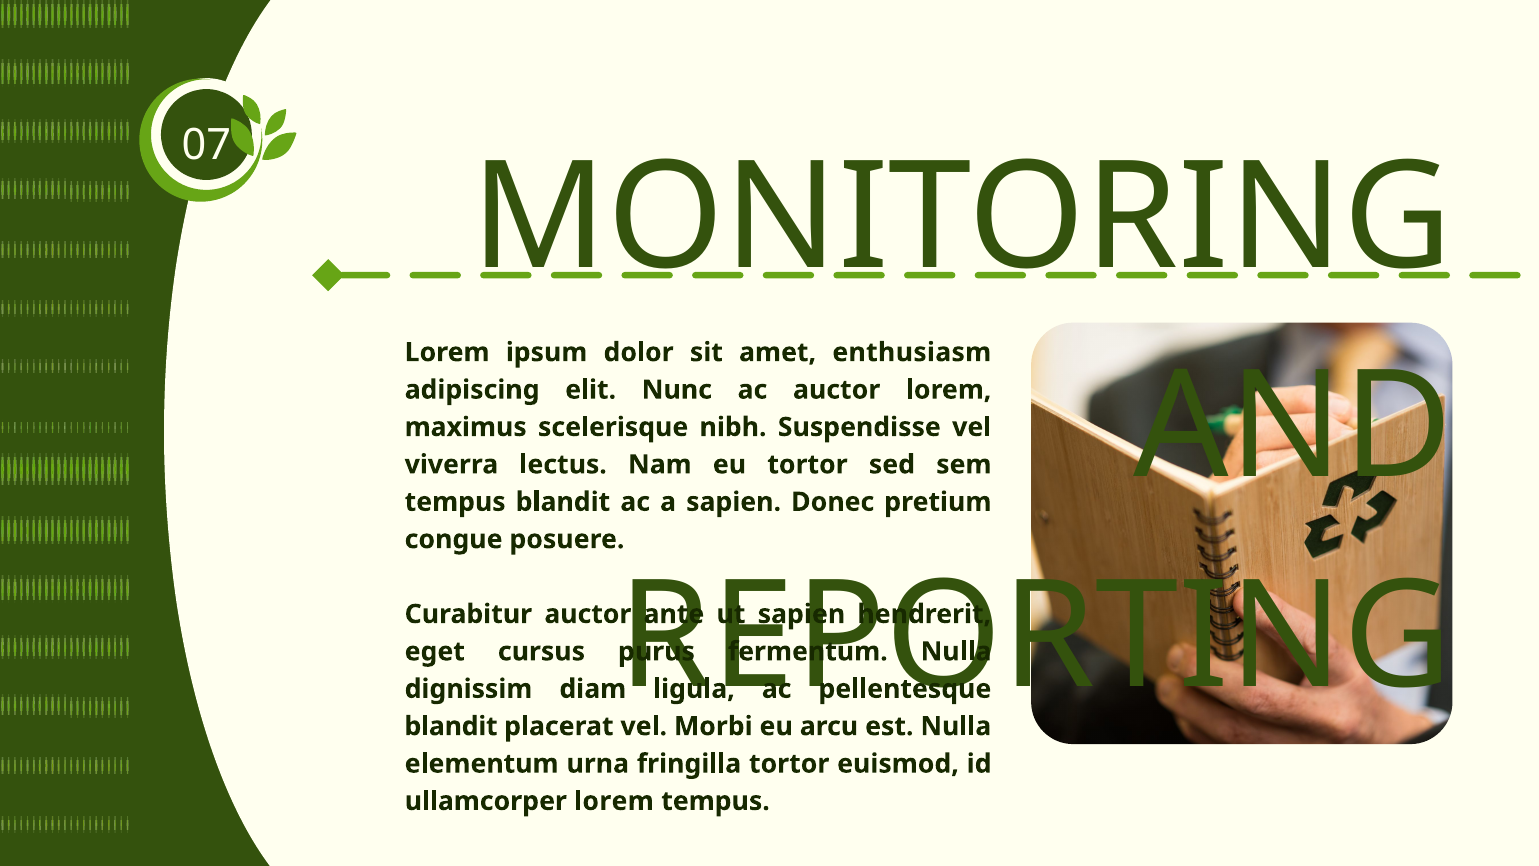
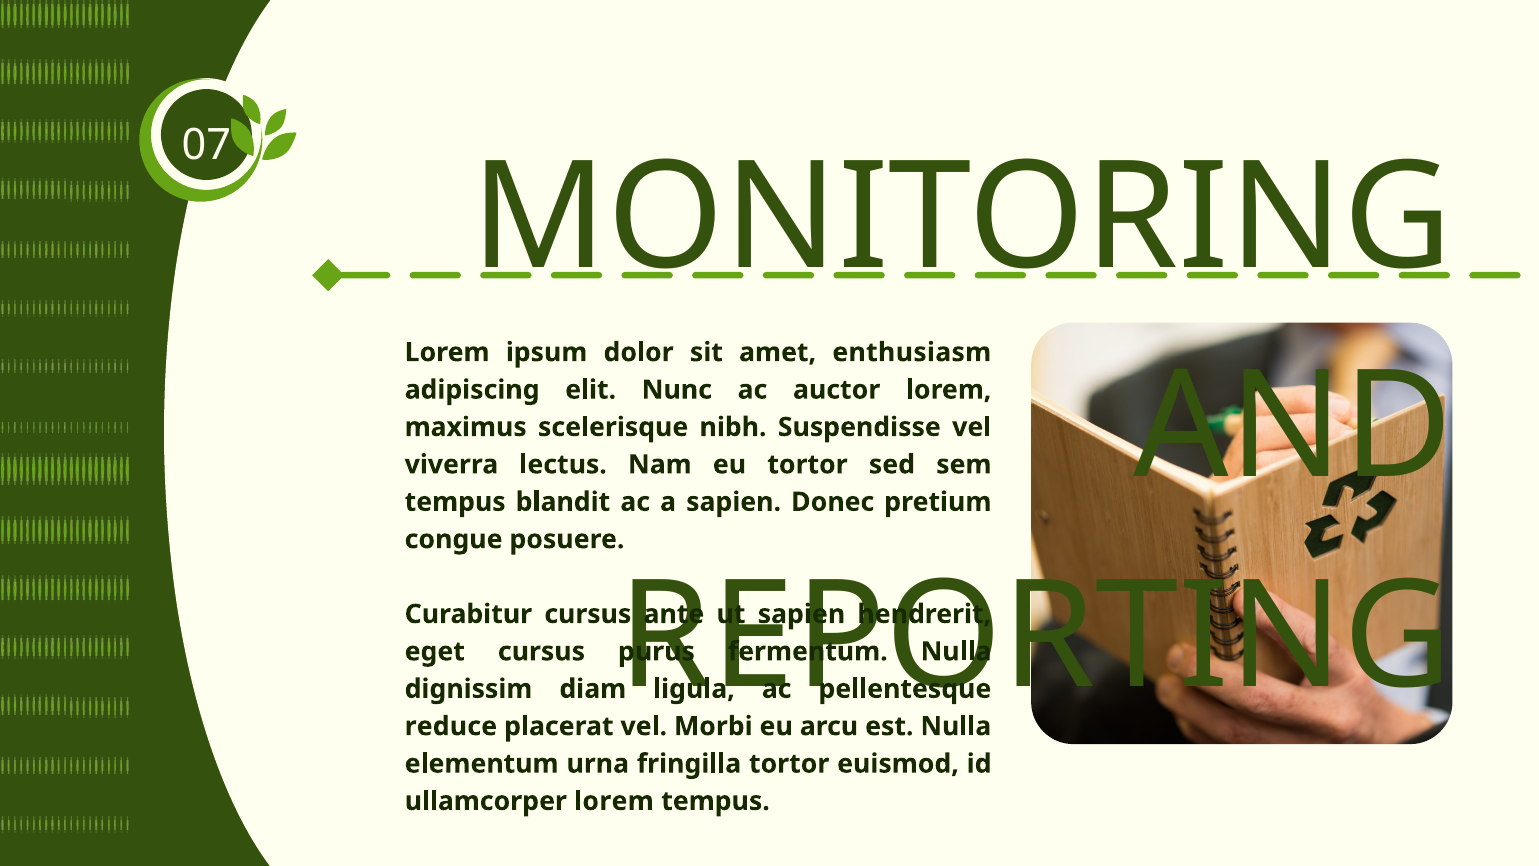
Curabitur auctor: auctor -> cursus
blandit at (451, 726): blandit -> reduce
